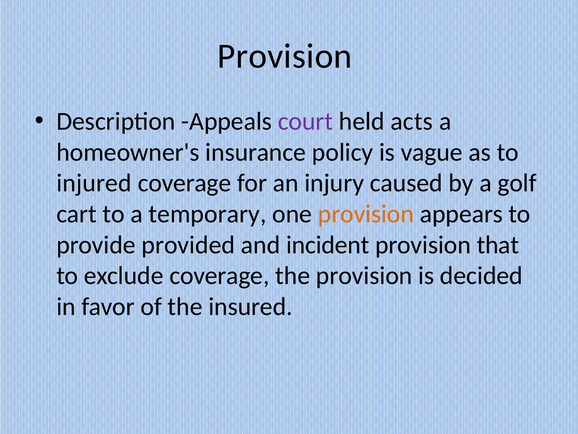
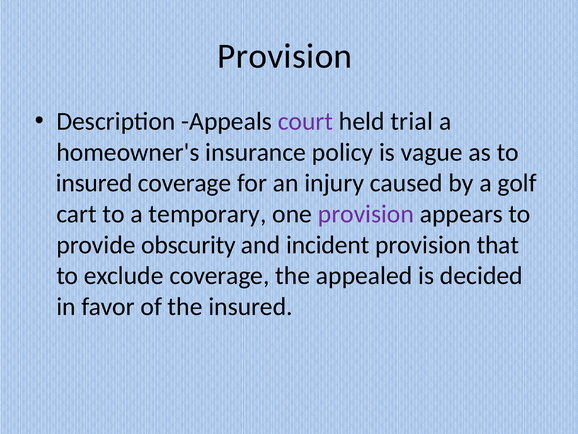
acts: acts -> trial
injured at (94, 183): injured -> insured
provision at (366, 214) colour: orange -> purple
provided: provided -> obscurity
the provision: provision -> appealed
